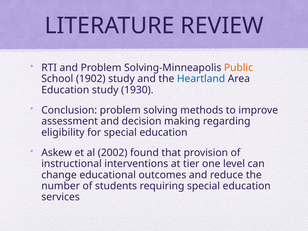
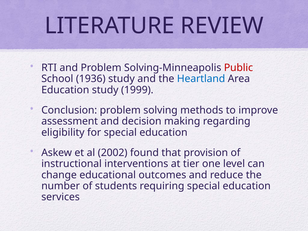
Public colour: orange -> red
1902: 1902 -> 1936
1930: 1930 -> 1999
